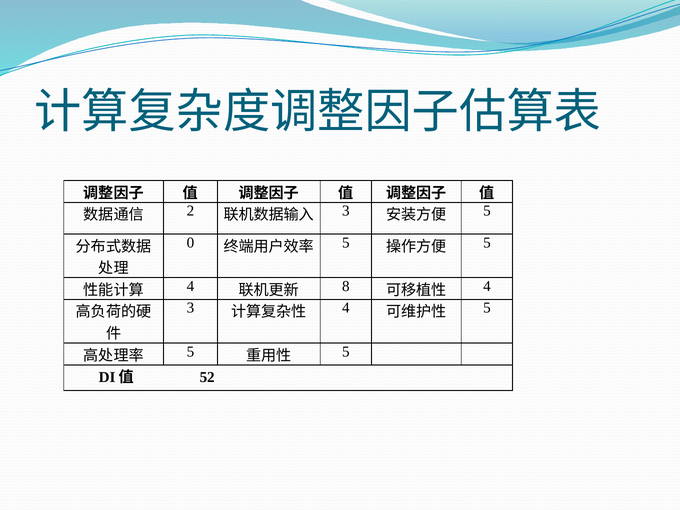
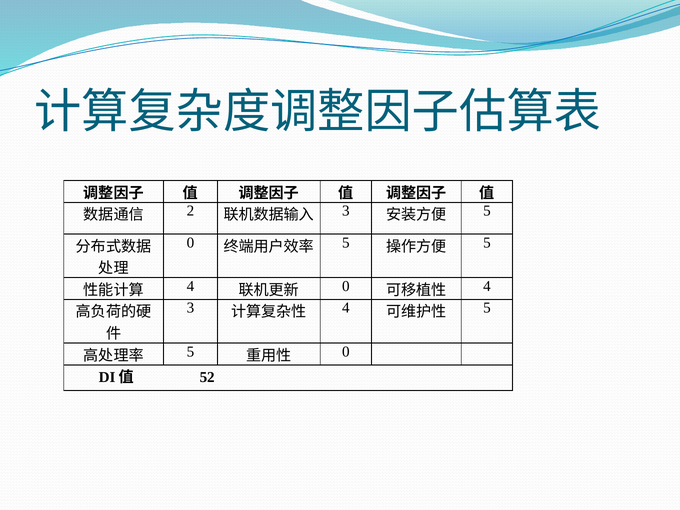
8 at (346, 286): 8 -> 0
5 at (346, 352): 5 -> 0
